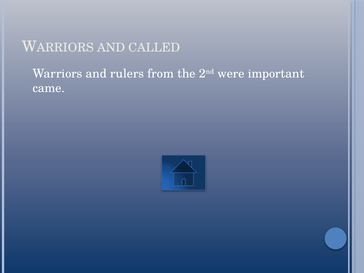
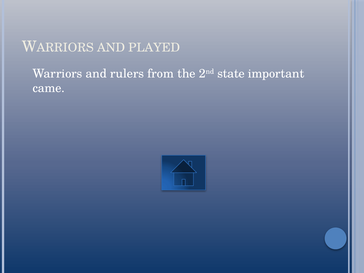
CALLED: CALLED -> PLAYED
were: were -> state
